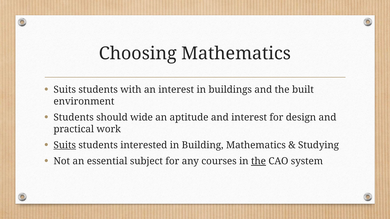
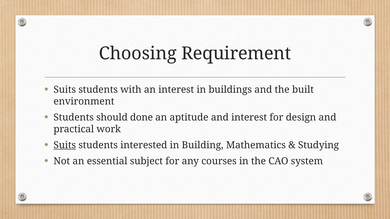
Choosing Mathematics: Mathematics -> Requirement
wide: wide -> done
the at (258, 161) underline: present -> none
